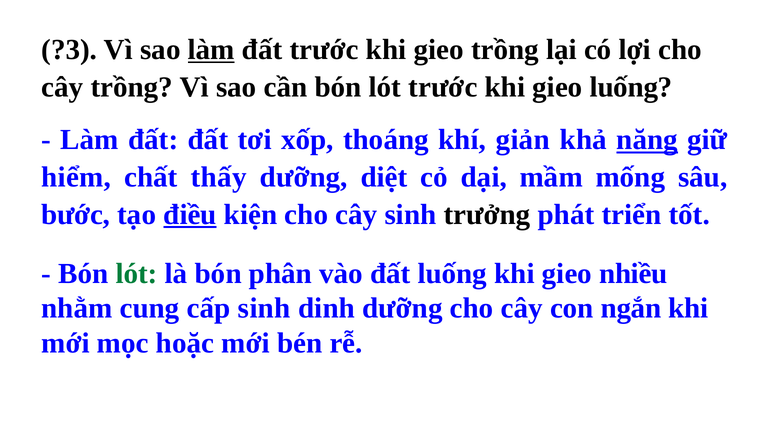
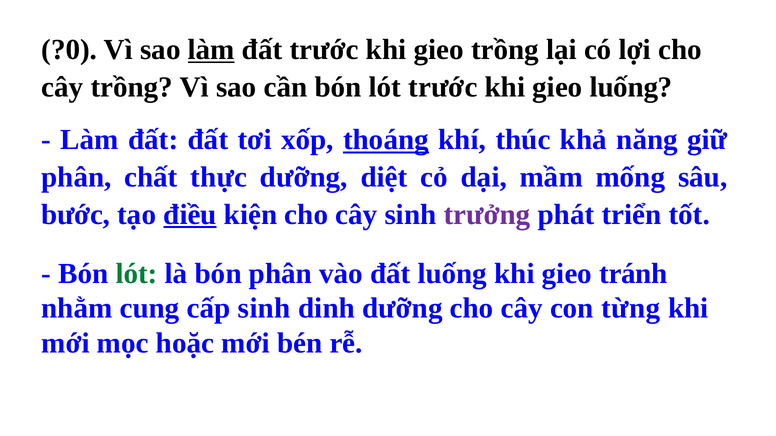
?3: ?3 -> ?0
thoáng underline: none -> present
giản: giản -> thúc
năng underline: present -> none
hiểm at (76, 177): hiểm -> phân
thấy: thấy -> thực
trưởng colour: black -> purple
nhiều: nhiều -> tránh
ngắn: ngắn -> từng
